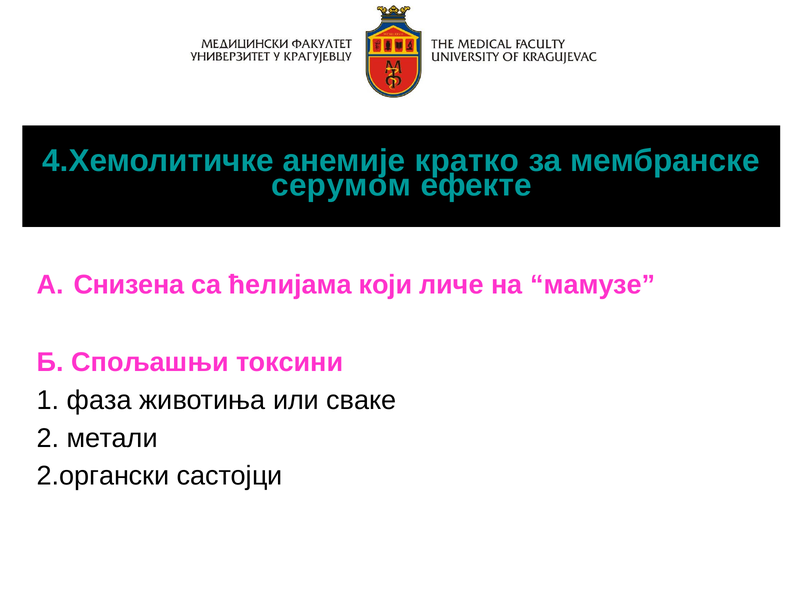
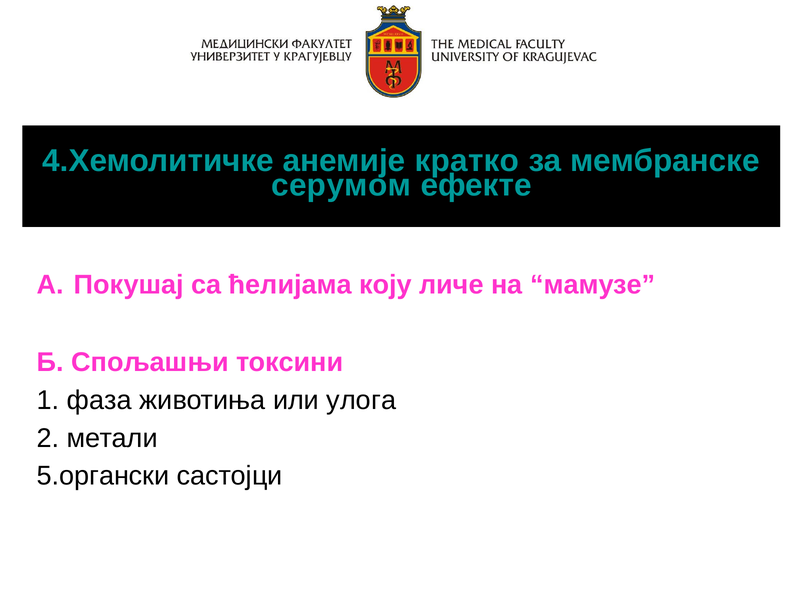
Снизена: Снизена -> Покушај
који: који -> коју
сваке: сваке -> улога
2.органски: 2.органски -> 5.органски
